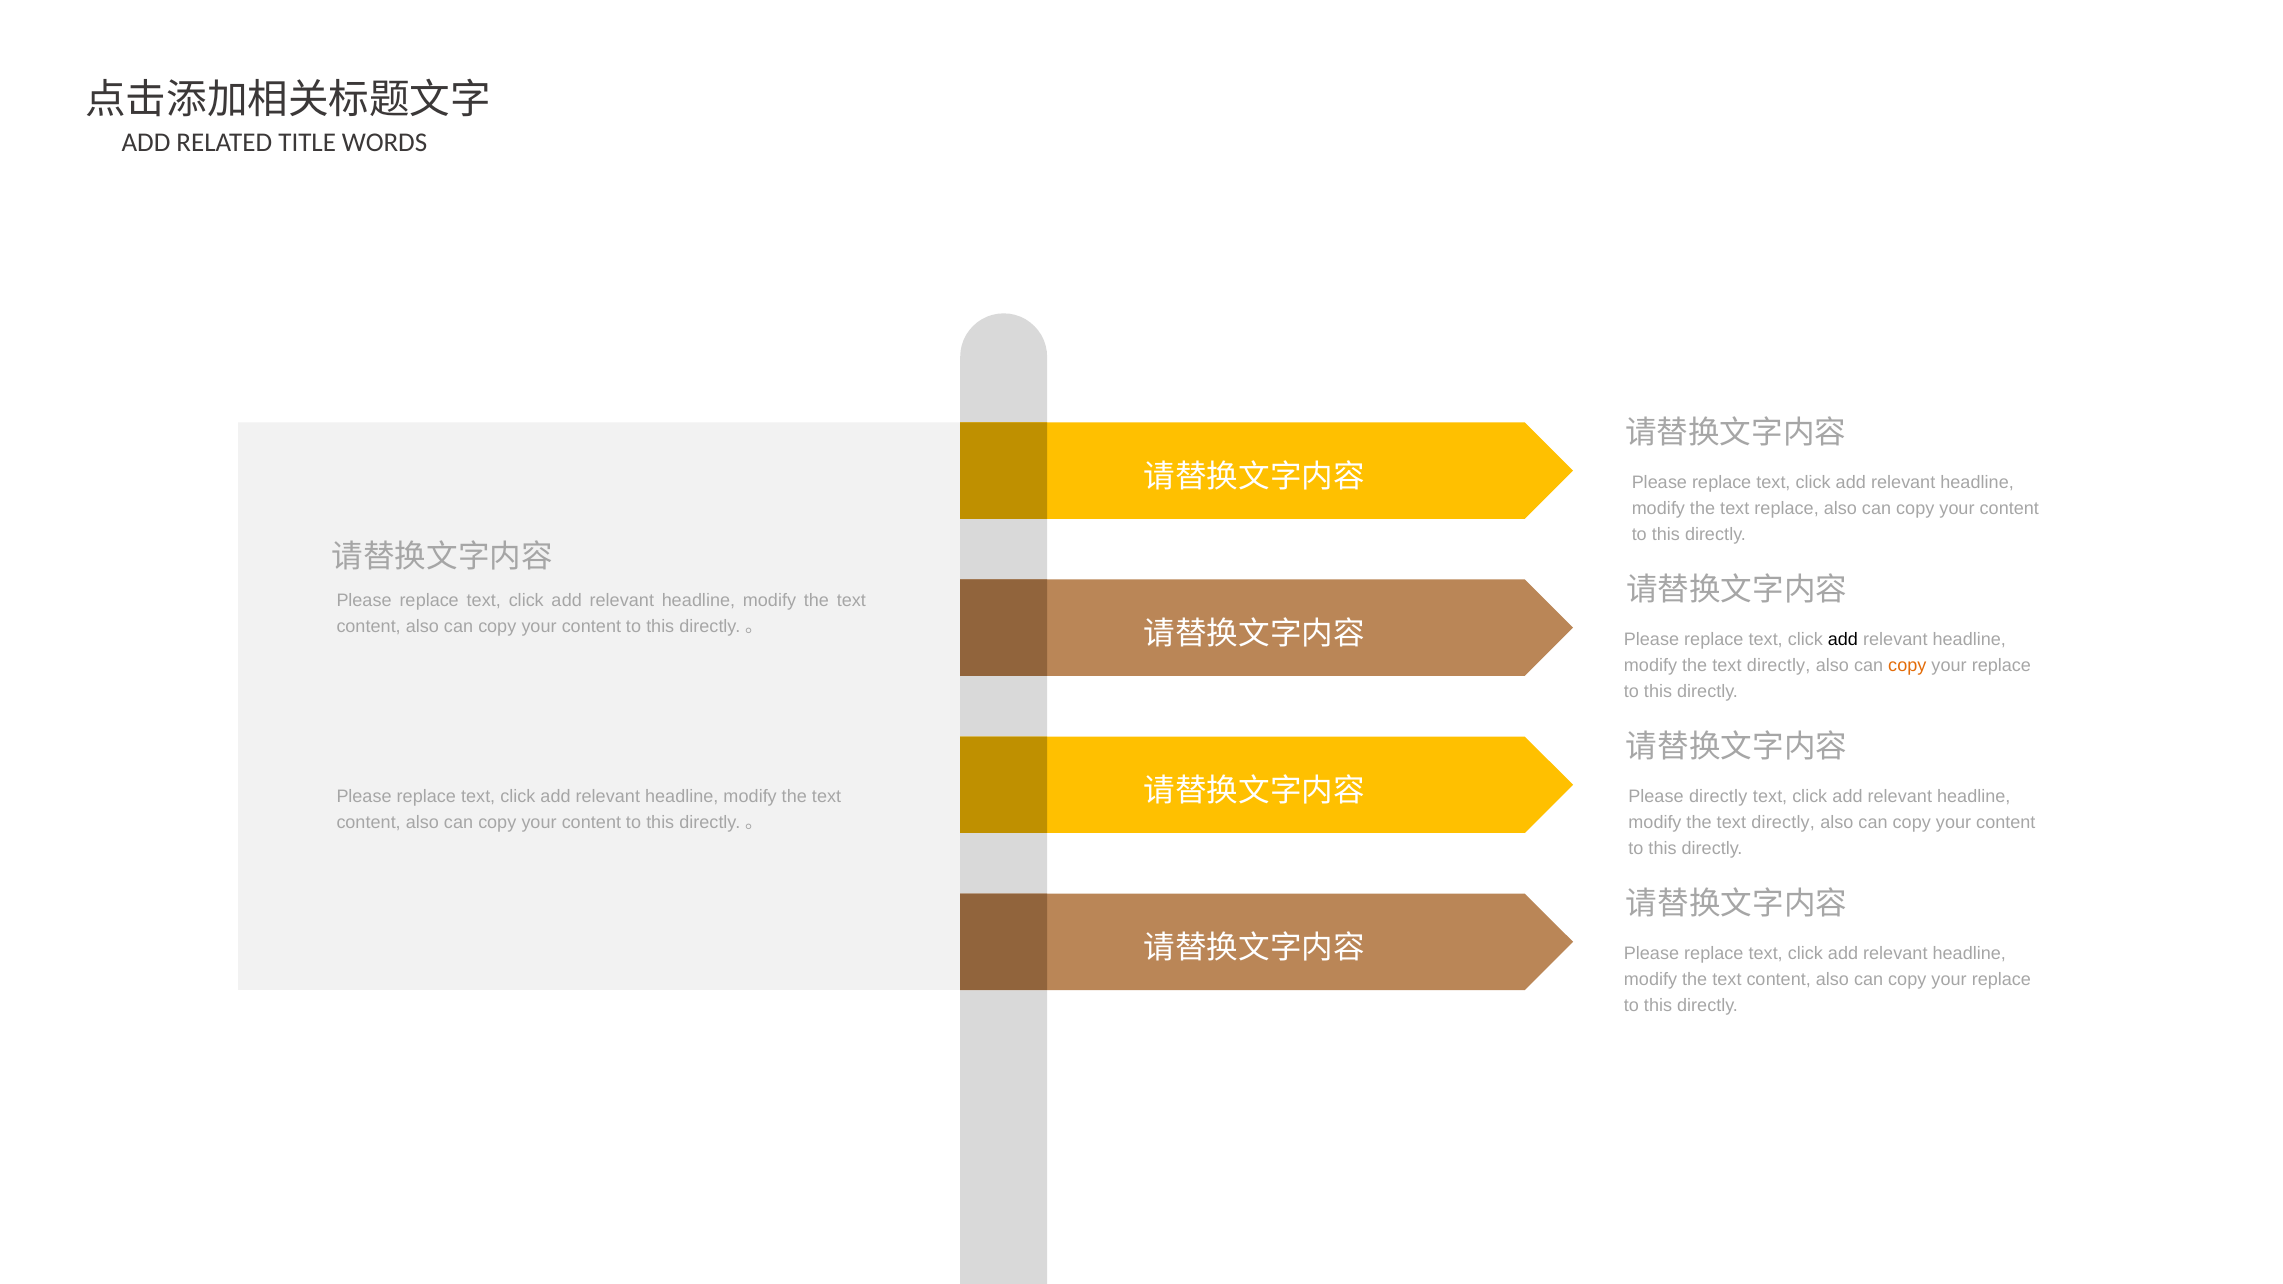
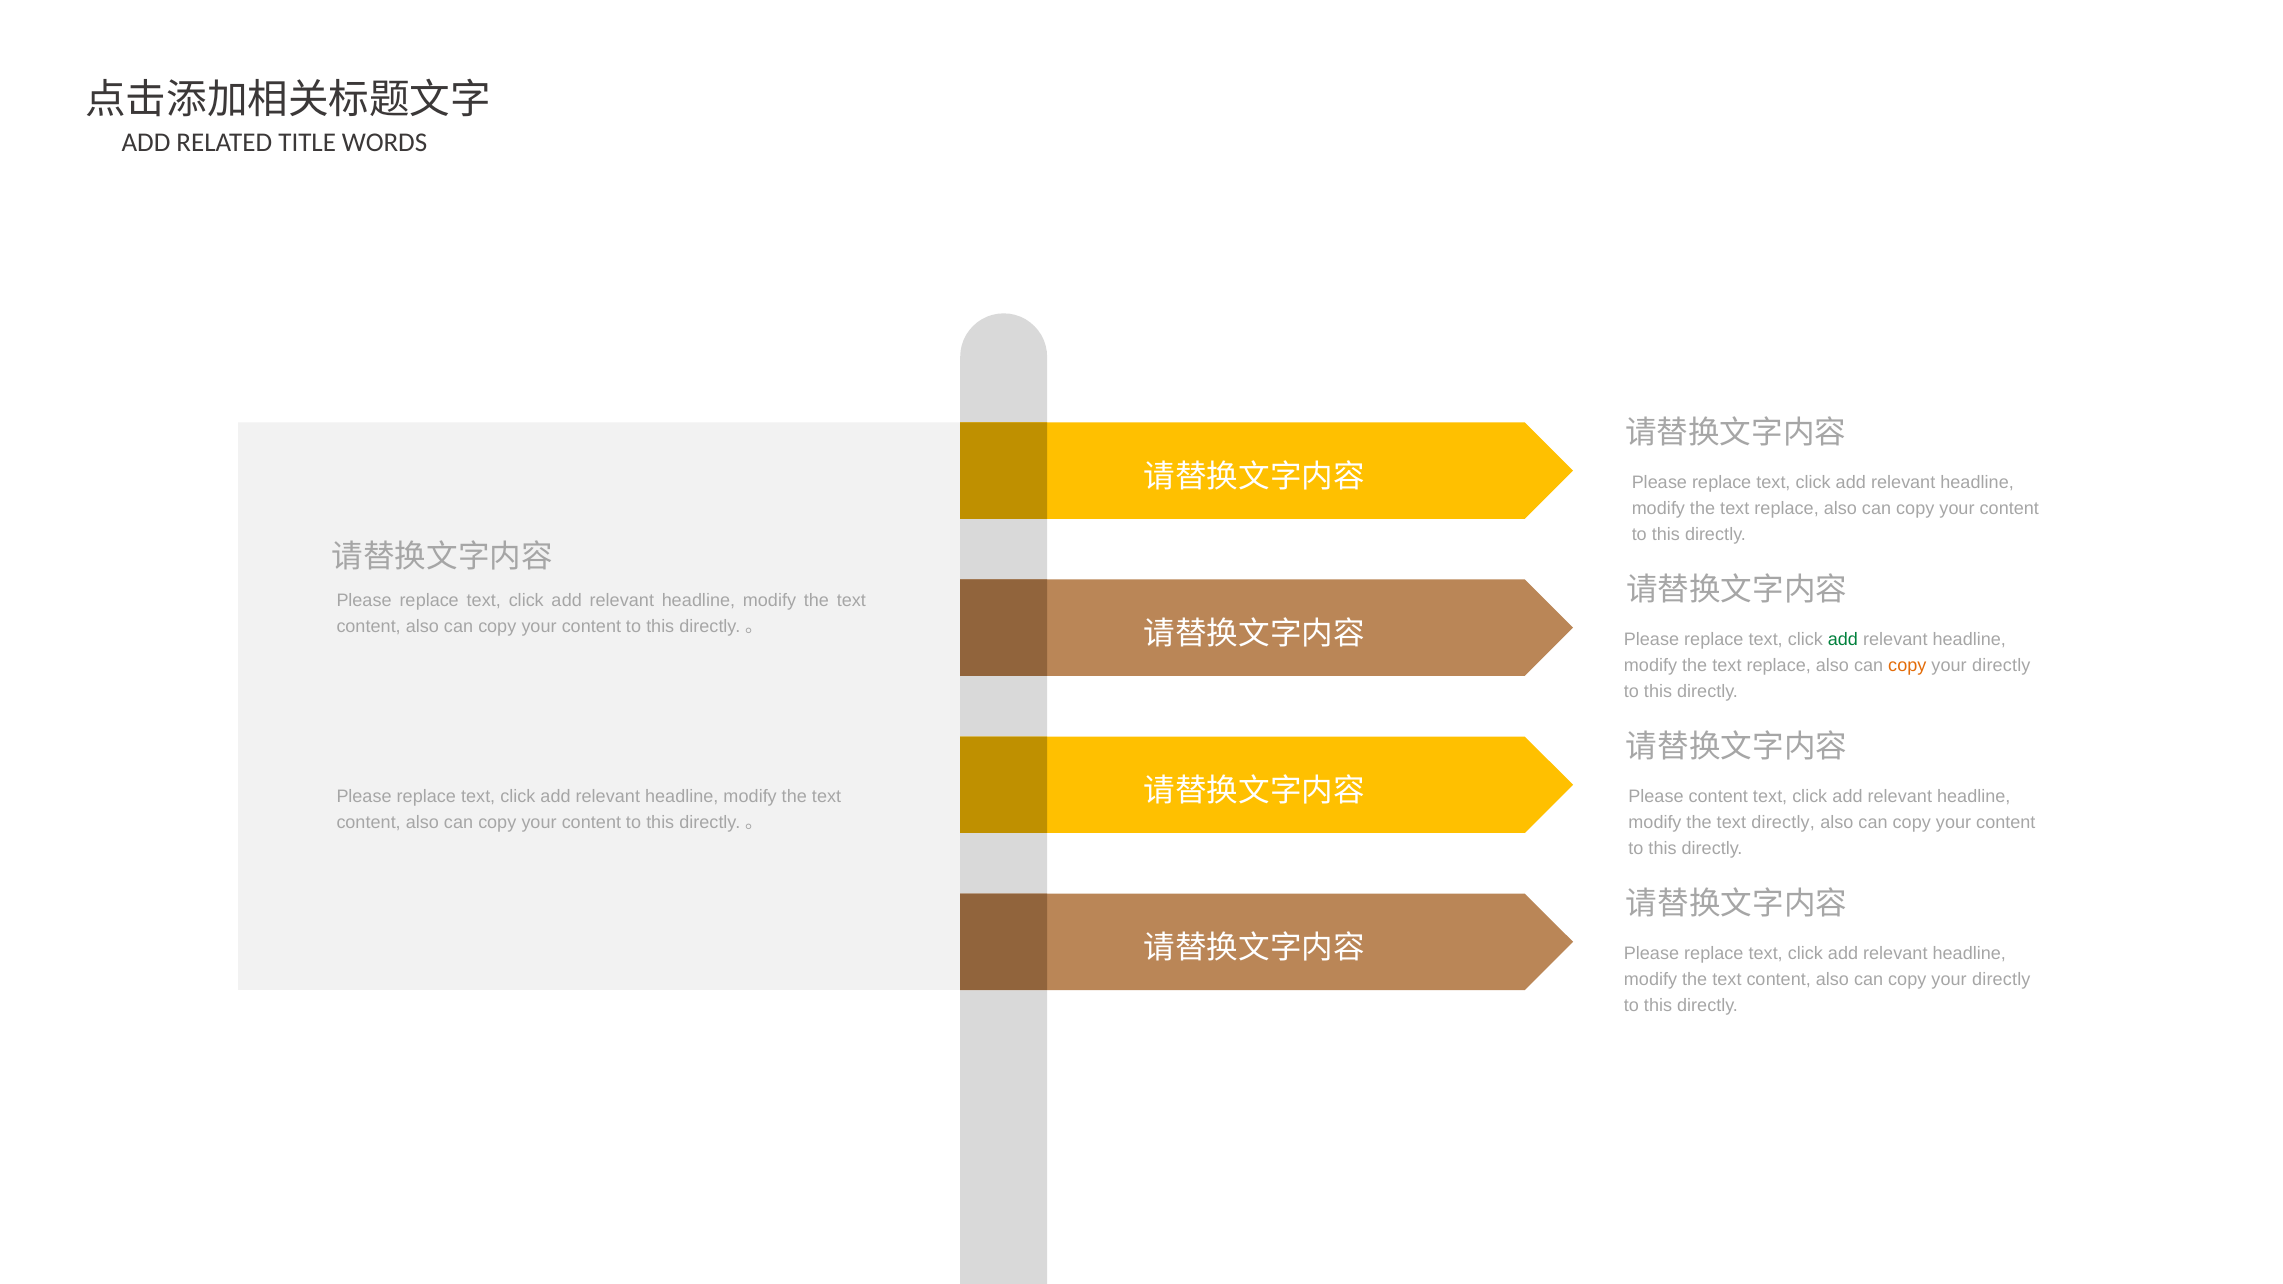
add at (1843, 640) colour: black -> green
directly at (1779, 666): directly -> replace
replace at (2001, 666): replace -> directly
Please directly: directly -> content
replace at (2001, 980): replace -> directly
